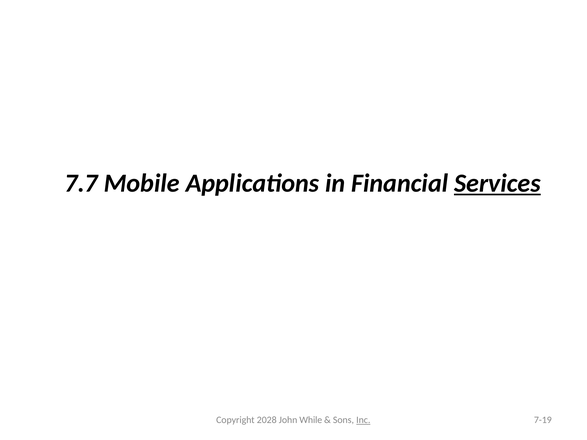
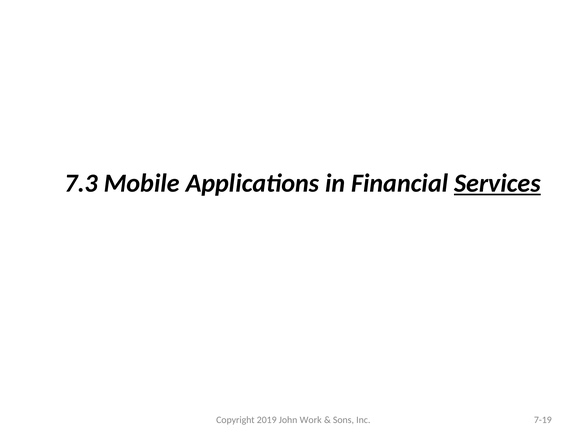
7.7: 7.7 -> 7.3
2028: 2028 -> 2019
While: While -> Work
Inc underline: present -> none
